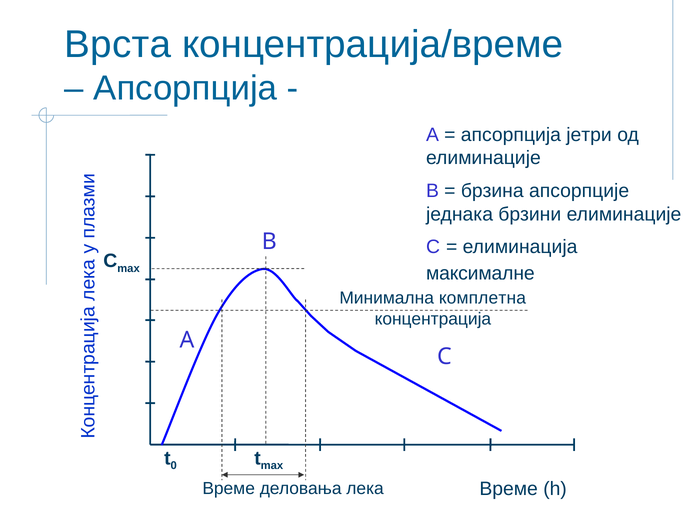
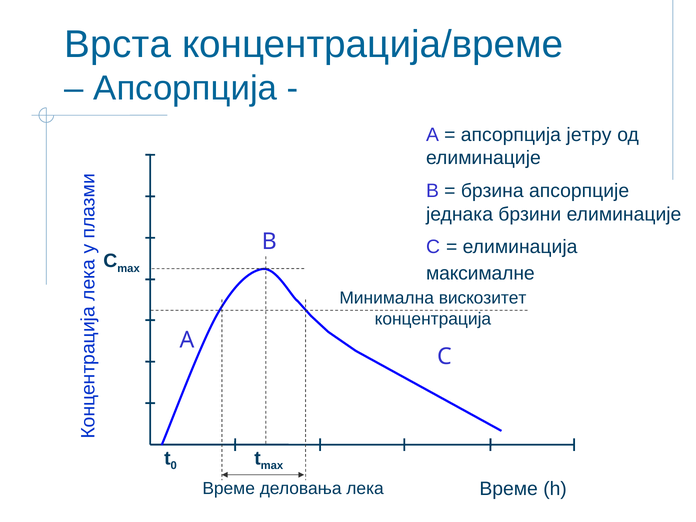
јетри: јетри -> јетру
комплетна: комплетна -> вискозитет
